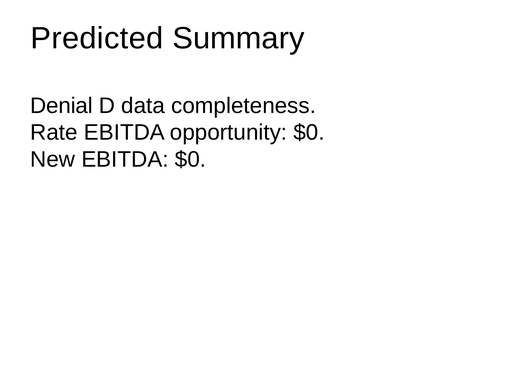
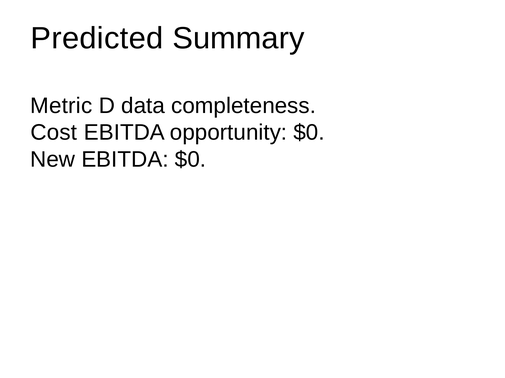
Denial: Denial -> Metric
Rate: Rate -> Cost
